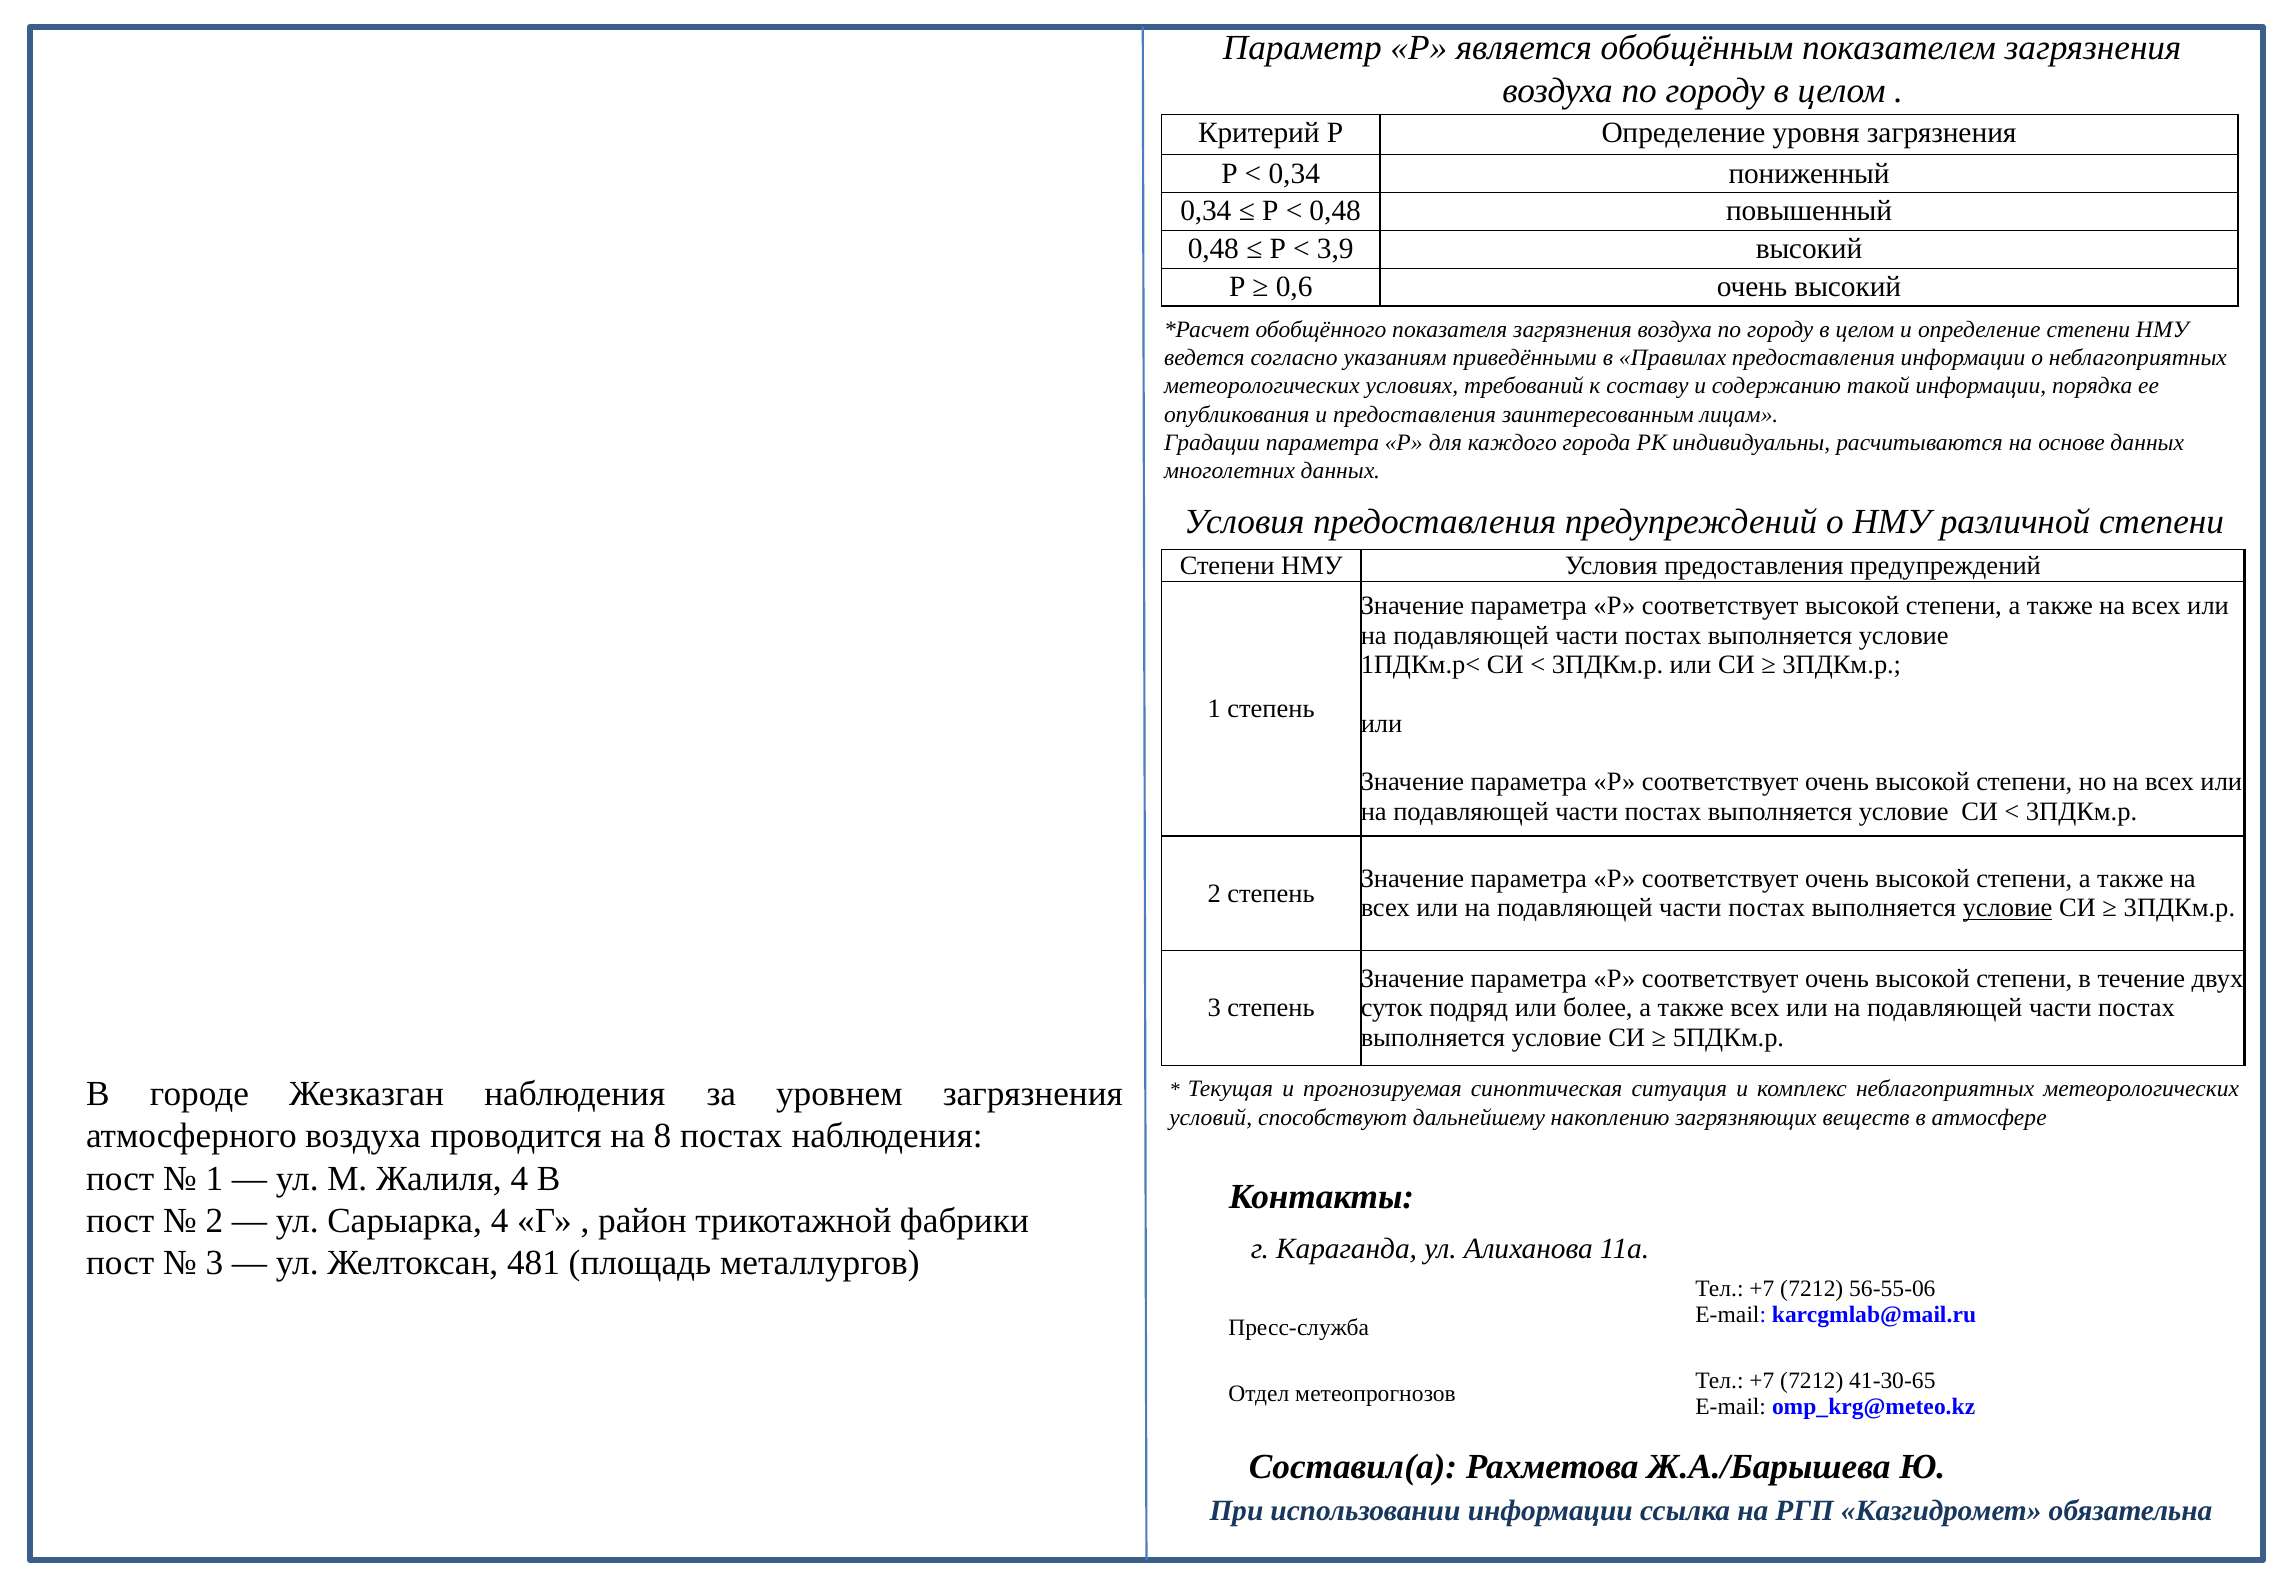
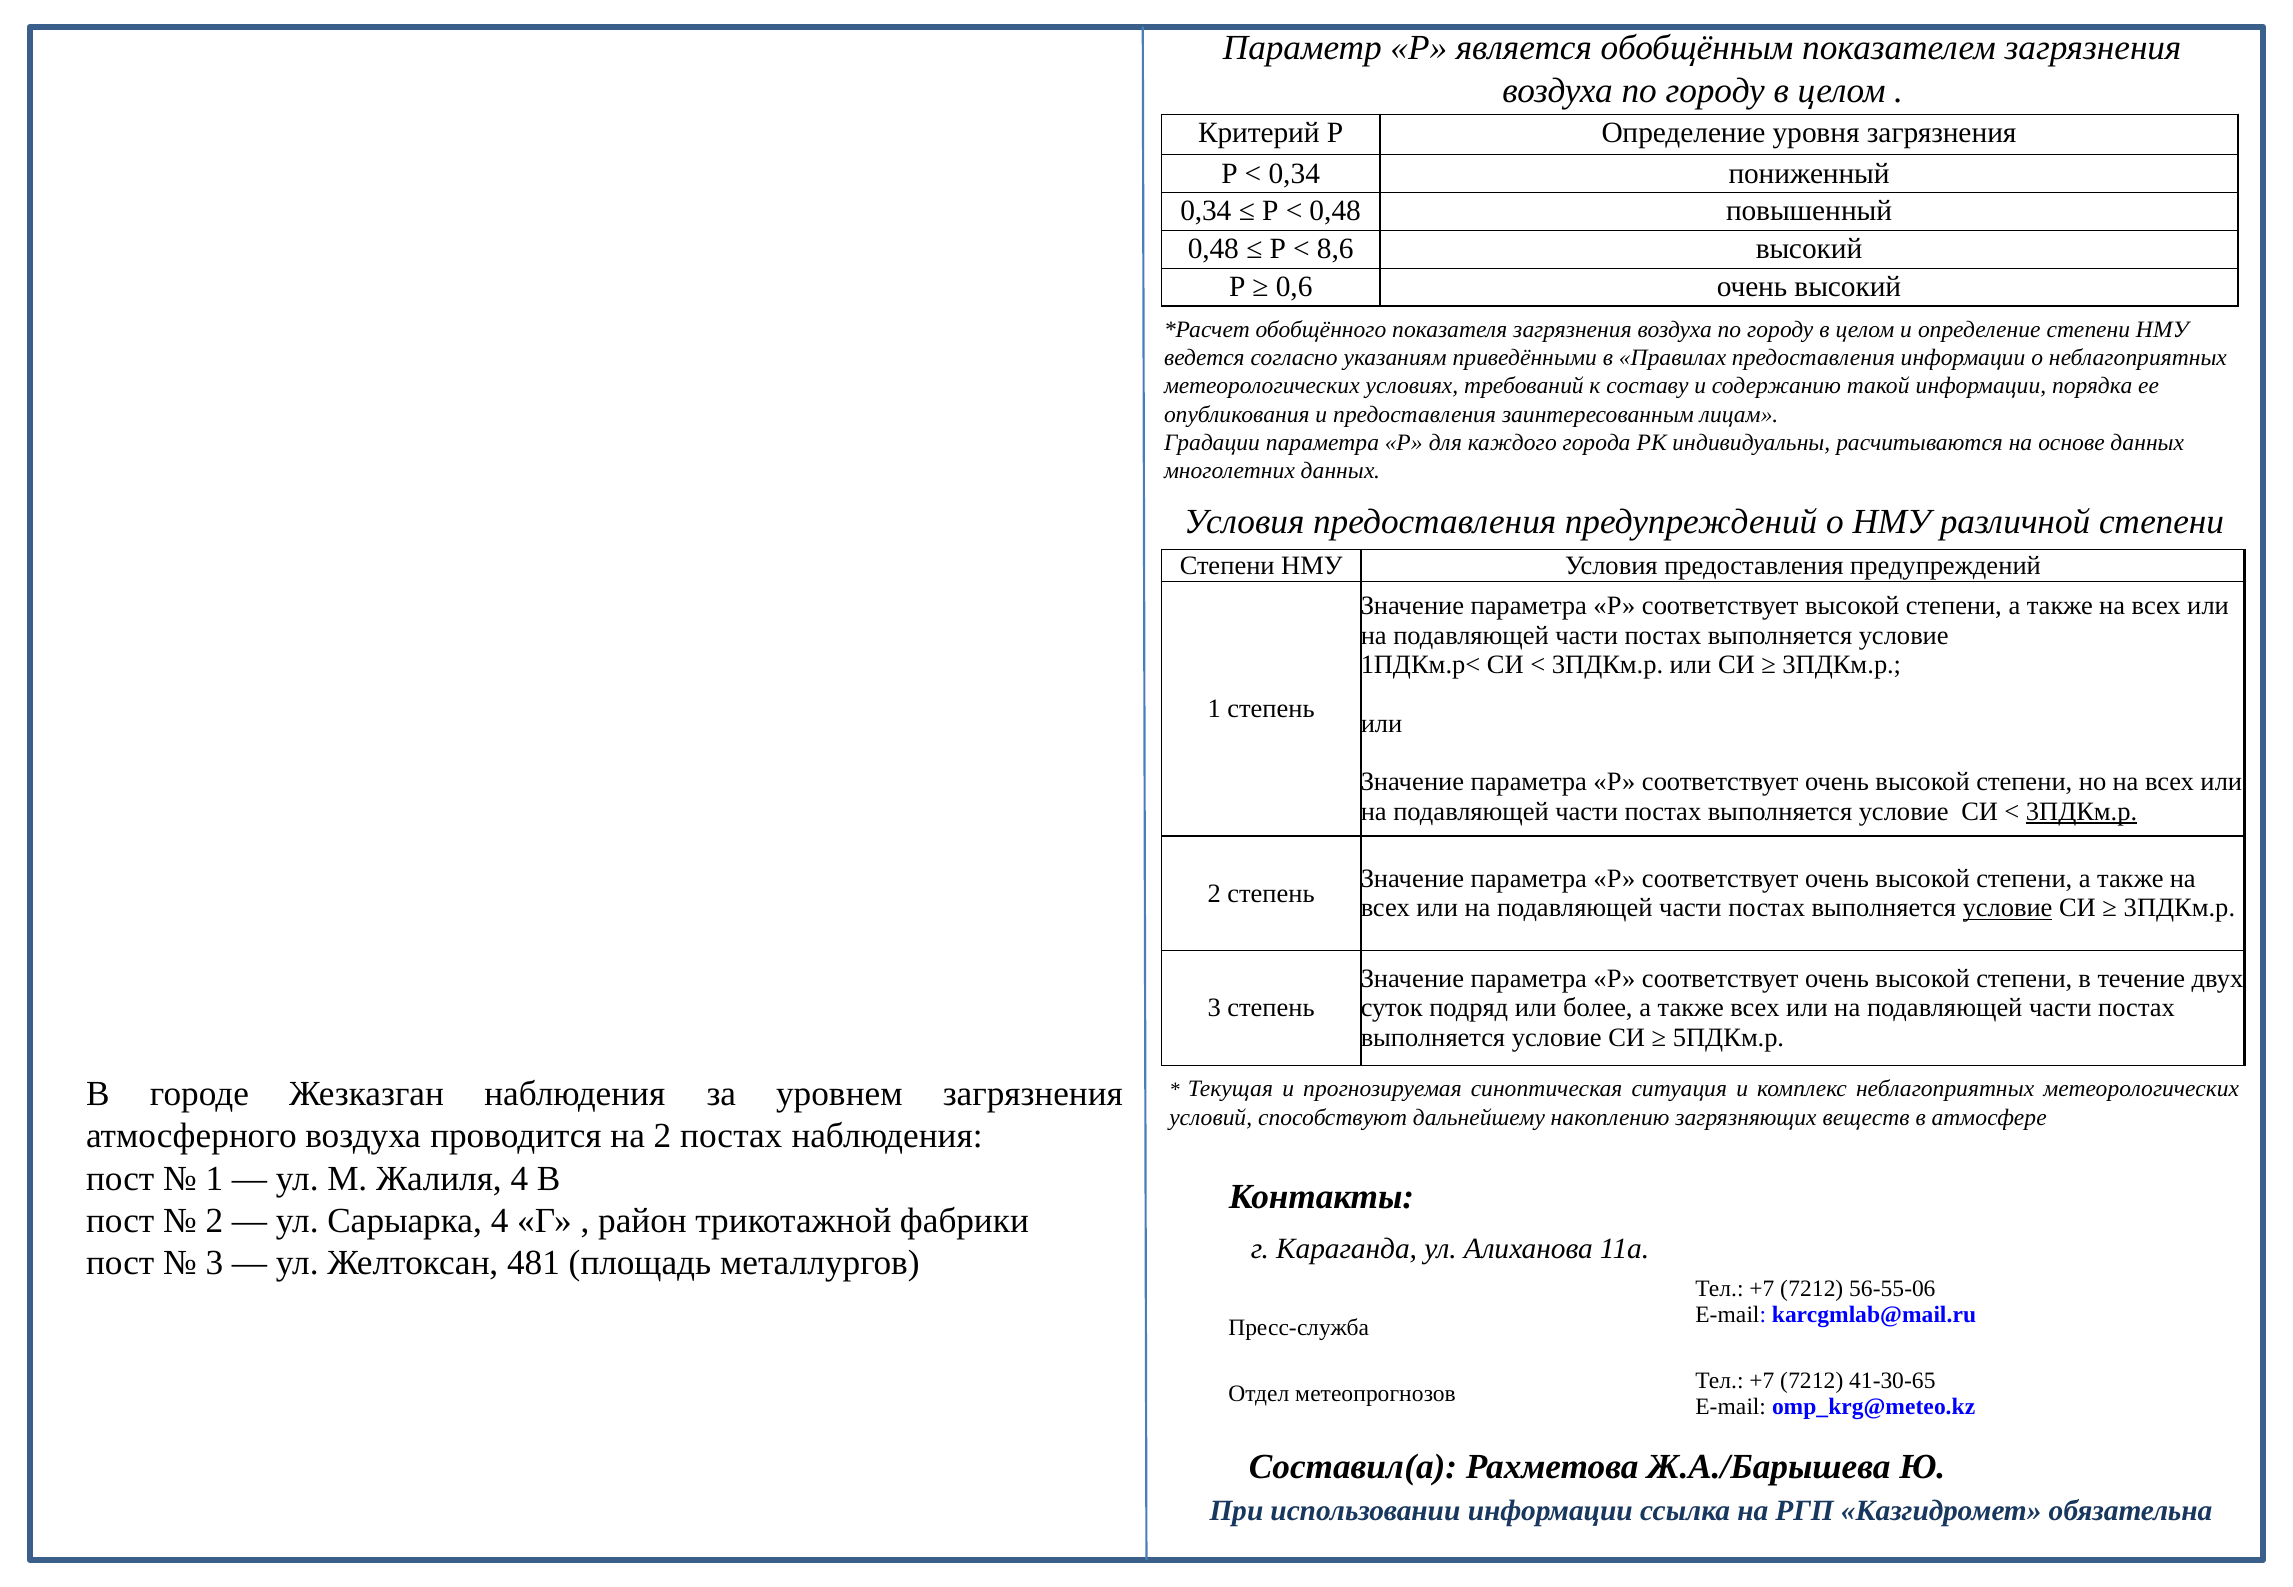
3,9: 3,9 -> 8,6
3ПДКм.р at (2082, 812) underline: none -> present
на 8: 8 -> 2
